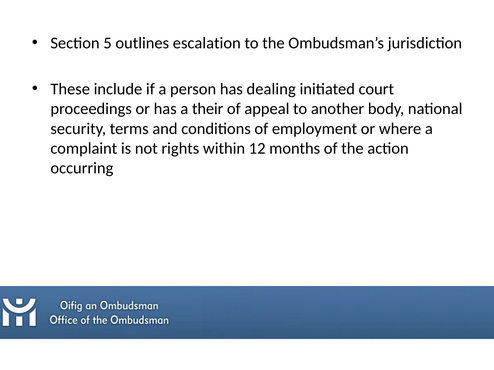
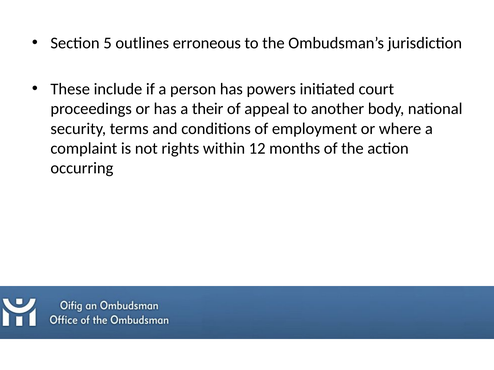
escalation: escalation -> erroneous
dealing: dealing -> powers
